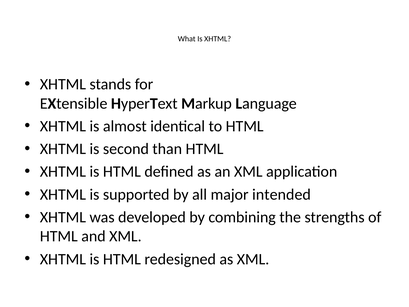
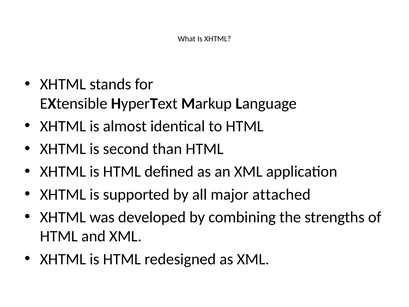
intended: intended -> attached
